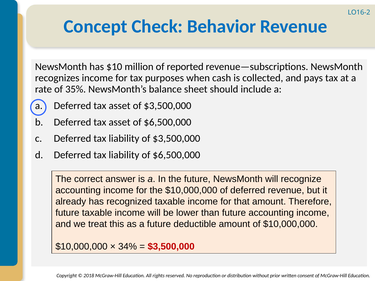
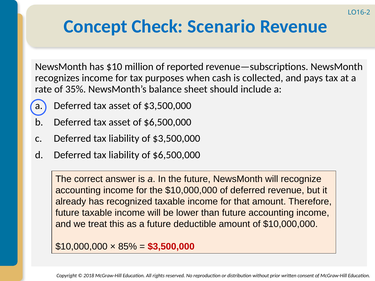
Behavior: Behavior -> Scenario
34%: 34% -> 85%
